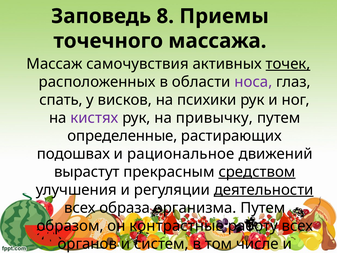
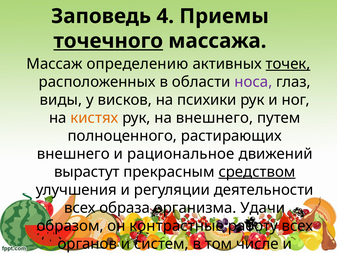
8: 8 -> 4
точечного underline: none -> present
самочувствия: самочувствия -> определению
спать: спать -> виды
кистях colour: purple -> orange
на привычку: привычку -> внешнего
определенные: определенные -> полноценного
подошвах at (73, 154): подошвах -> внешнего
деятельности underline: present -> none
организма Путем: Путем -> Удачи
